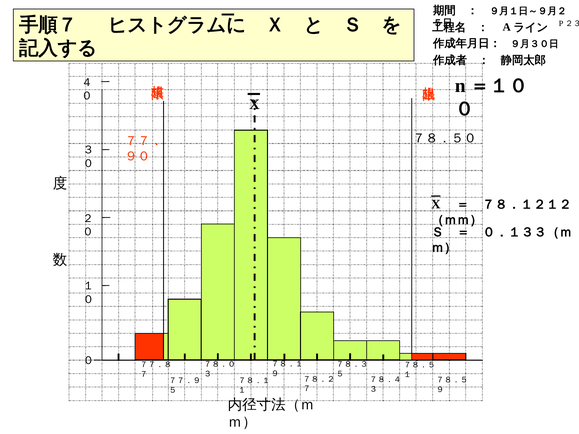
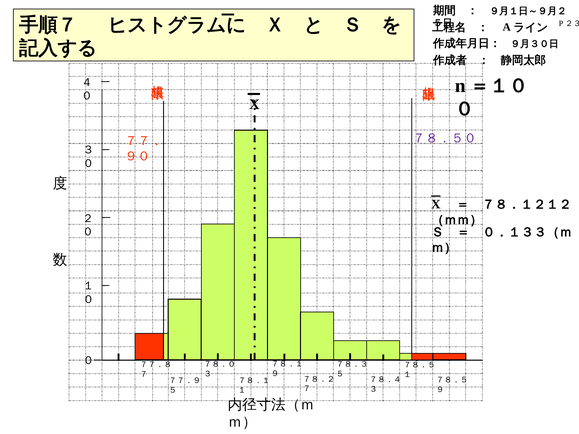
７８．５０ colour: black -> purple
